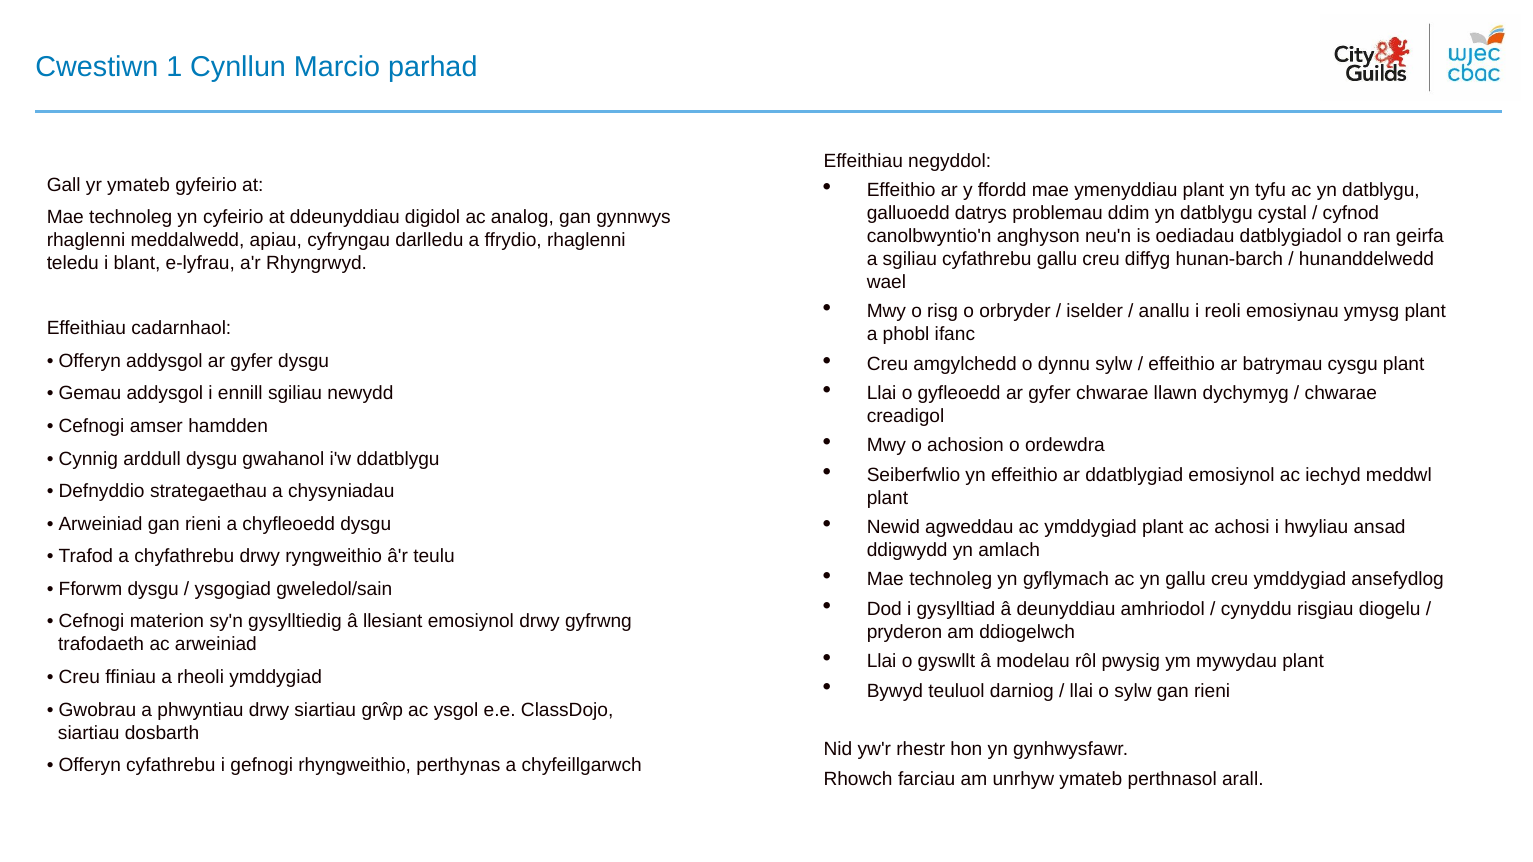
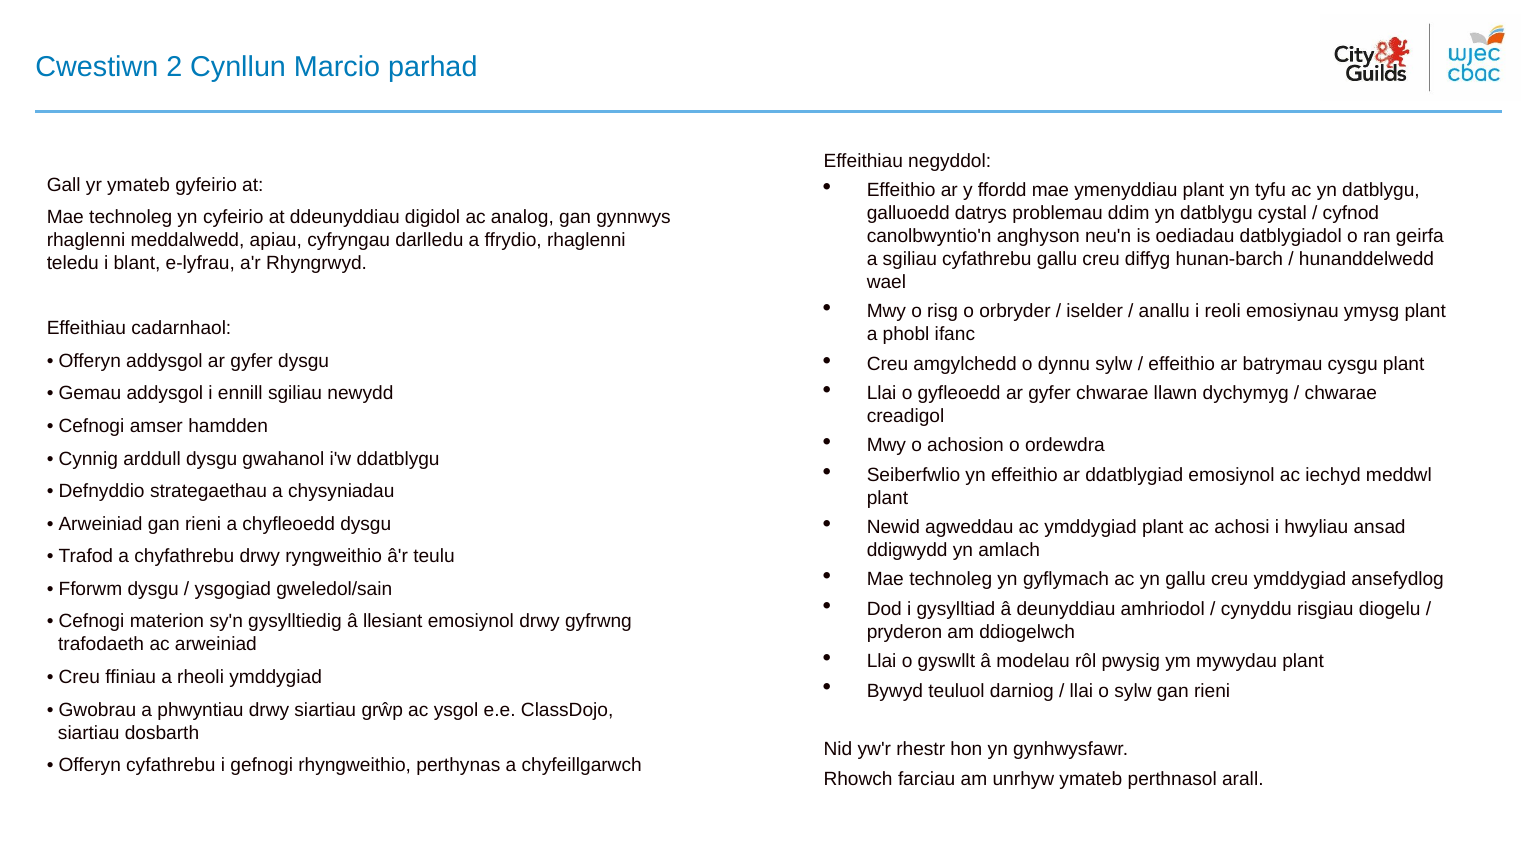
1: 1 -> 2
